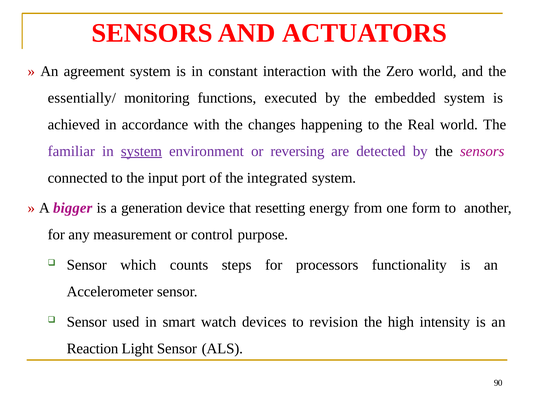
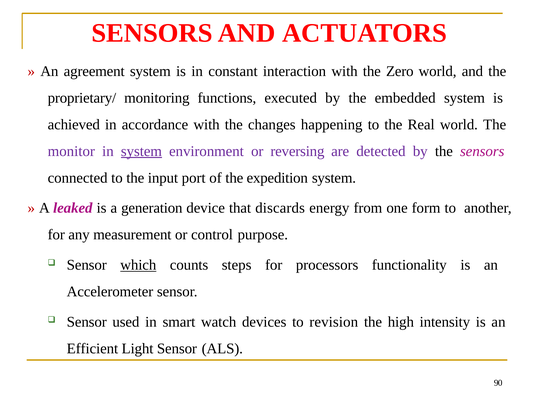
essentially/: essentially/ -> proprietary/
familiar: familiar -> monitor
integrated: integrated -> expedition
bigger: bigger -> leaked
resetting: resetting -> discards
which underline: none -> present
Reaction: Reaction -> Efficient
